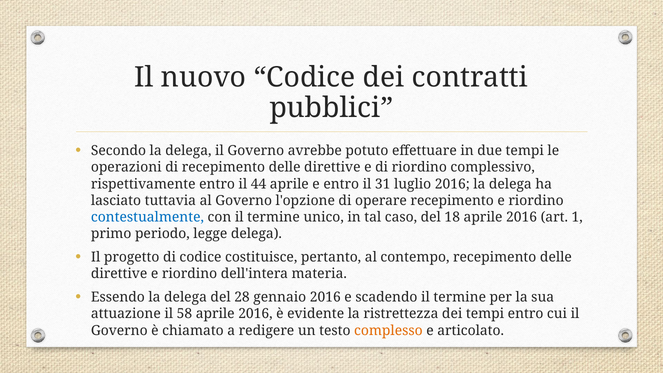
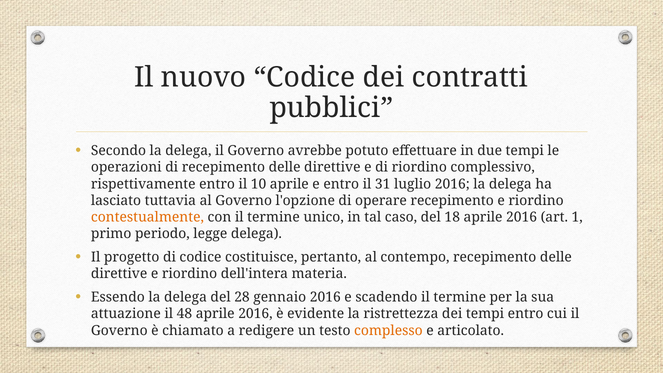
44: 44 -> 10
contestualmente colour: blue -> orange
58: 58 -> 48
